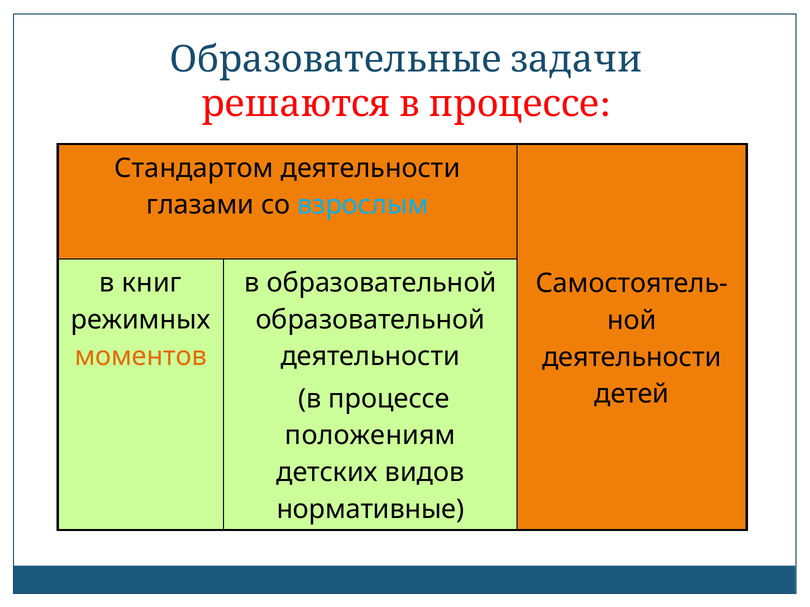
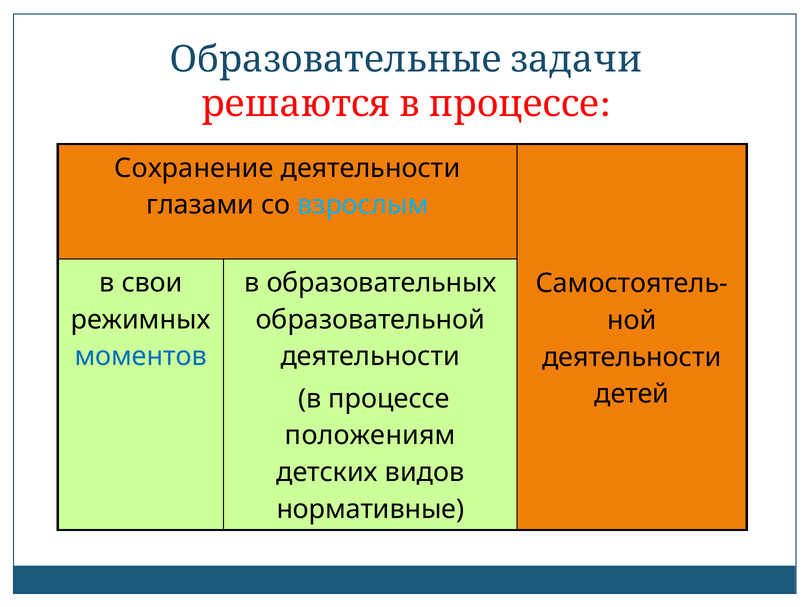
Стандартом: Стандартом -> Сохранение
книг: книг -> свои
в образовательной: образовательной -> образовательных
моментов colour: orange -> blue
